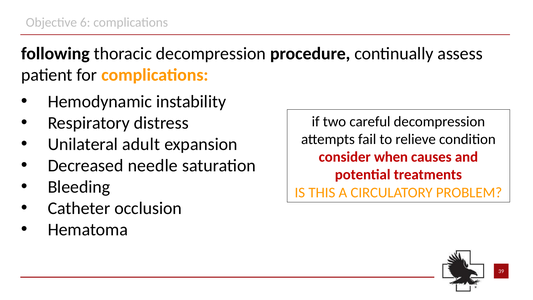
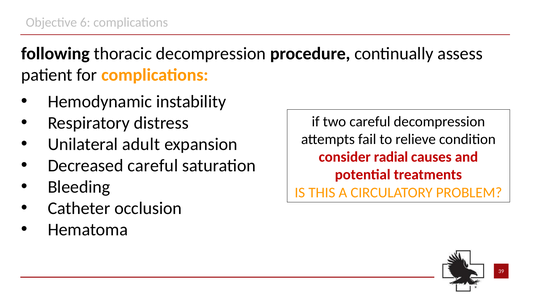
when: when -> radial
Decreased needle: needle -> careful
